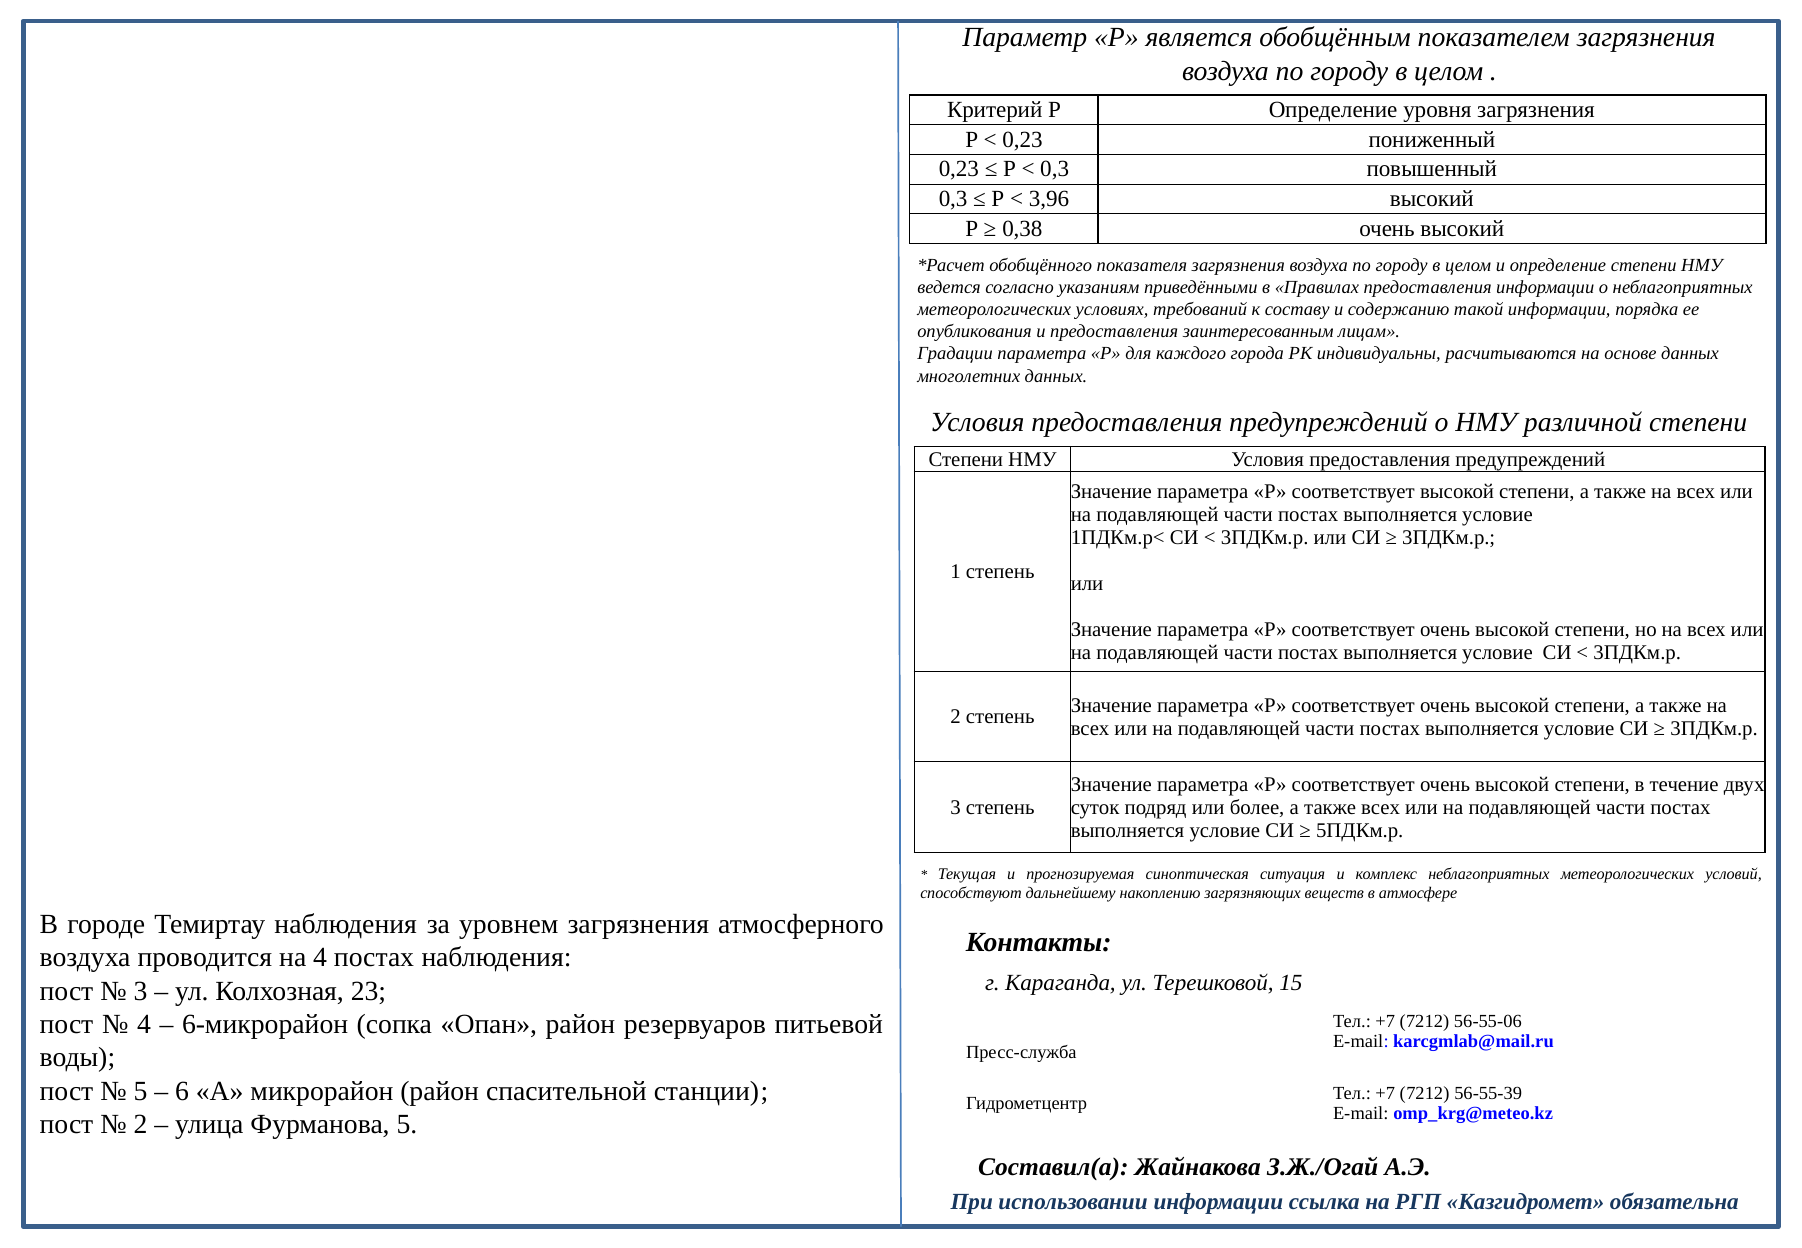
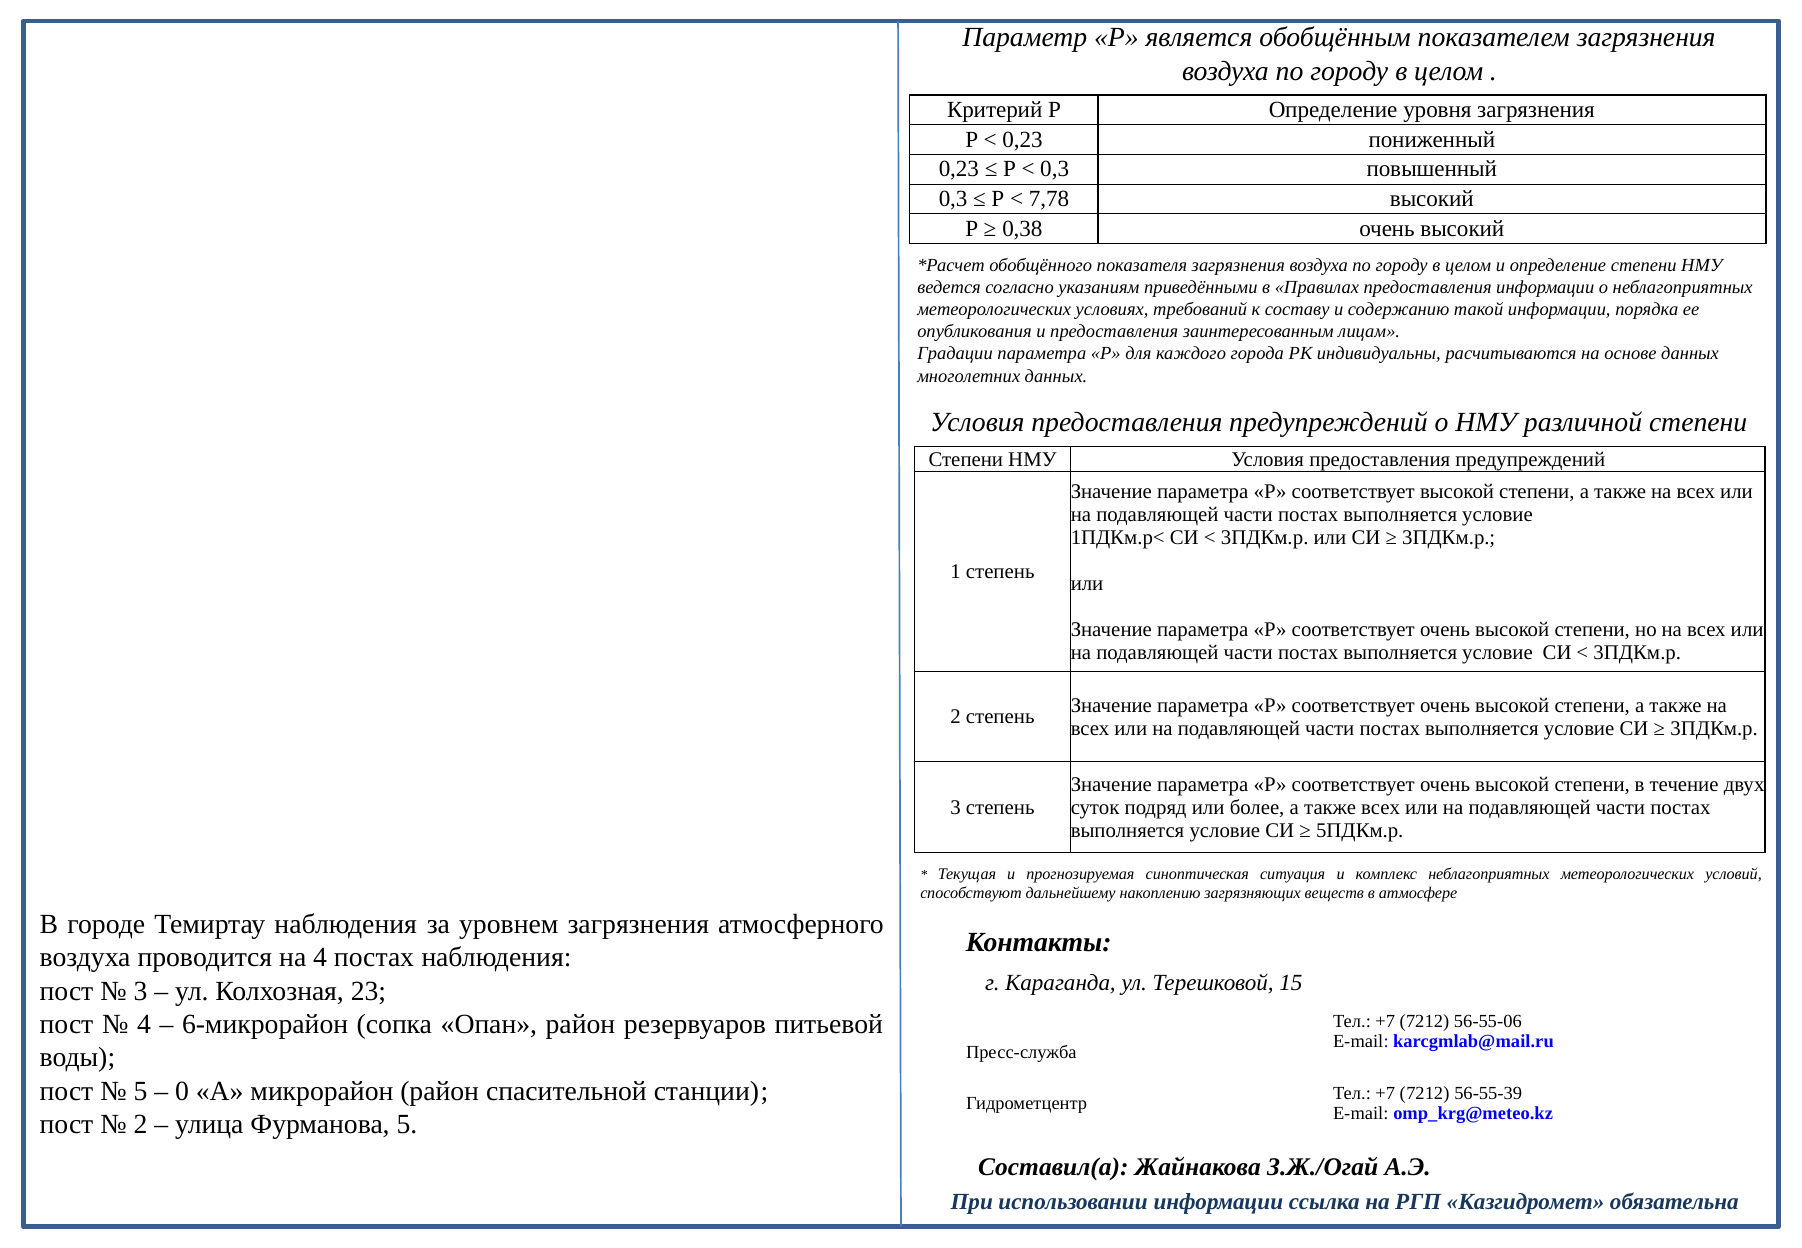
3,96: 3,96 -> 7,78
6: 6 -> 0
